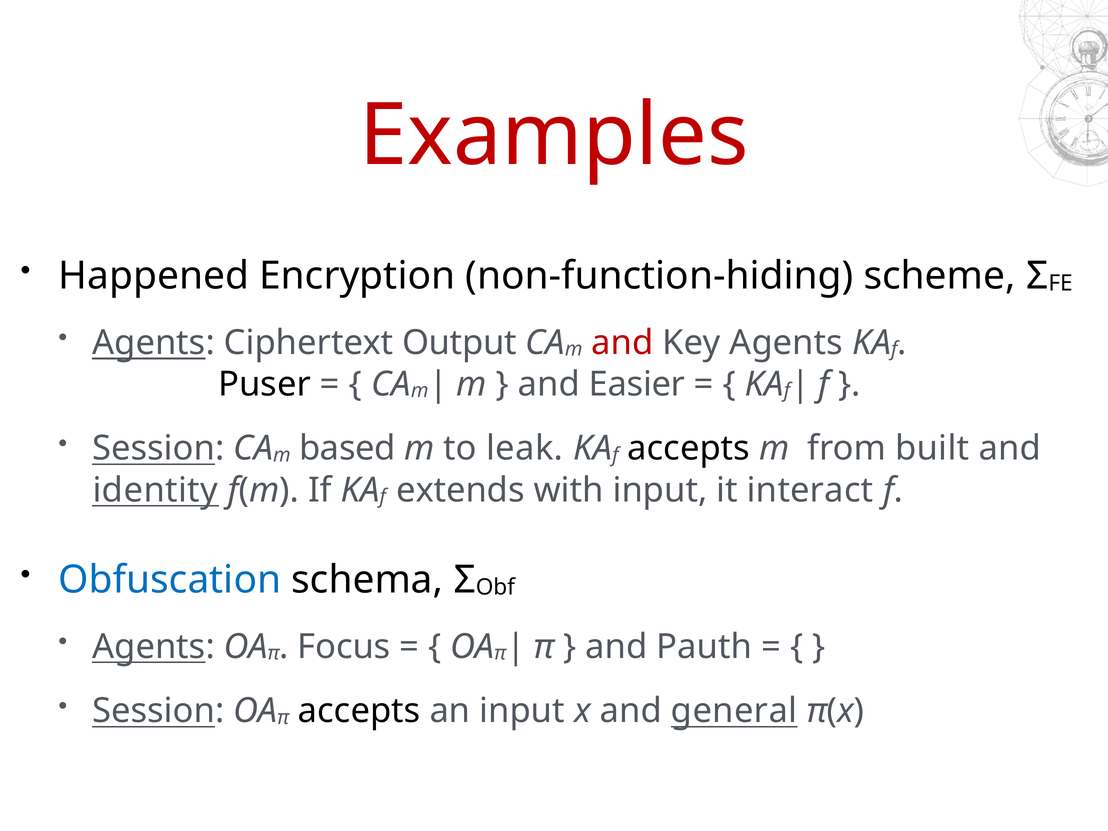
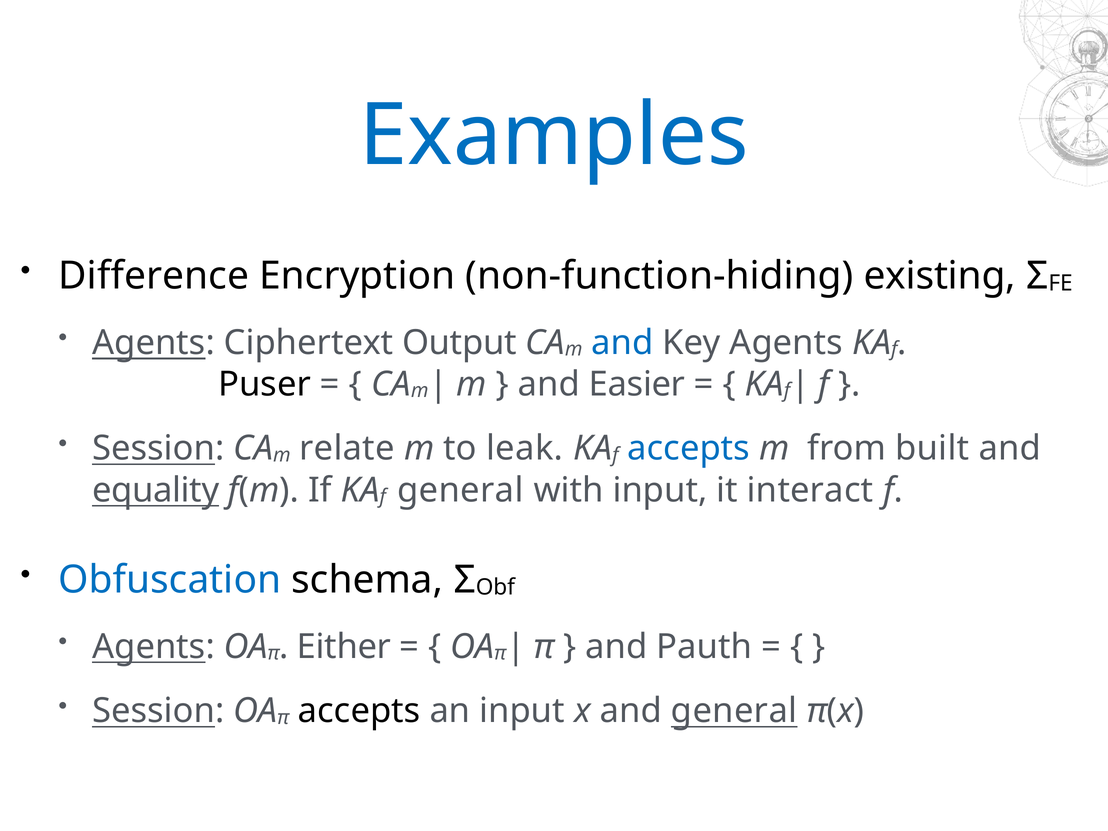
Examples colour: red -> blue
Happened: Happened -> Difference
scheme: scheme -> existing
and at (622, 343) colour: red -> blue
based: based -> relate
accepts at (689, 449) colour: black -> blue
identity: identity -> equality
f extends: extends -> general
Focus: Focus -> Either
